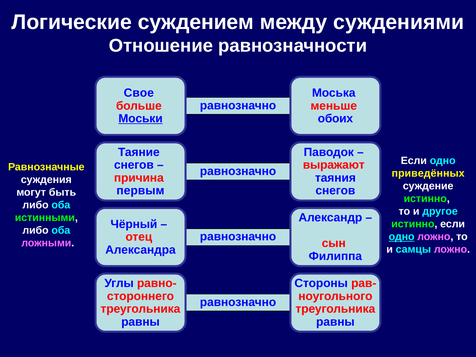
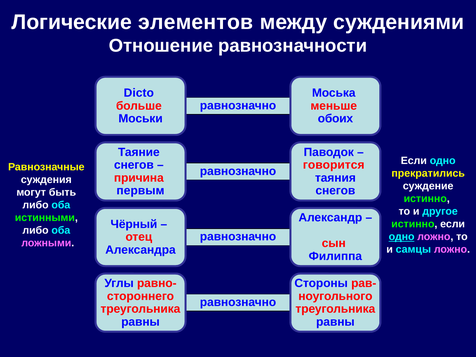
суждением: суждением -> элементов
Свое: Свое -> Dicto
Моськи underline: present -> none
выражают: выражают -> говорится
приведённых: приведённых -> прекратились
